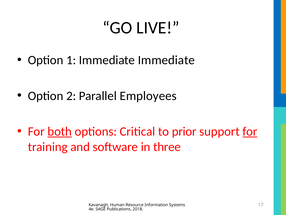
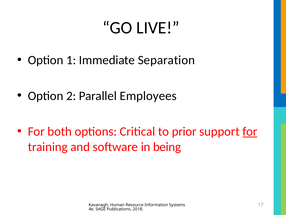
Immediate Immediate: Immediate -> Separation
both underline: present -> none
three: three -> being
